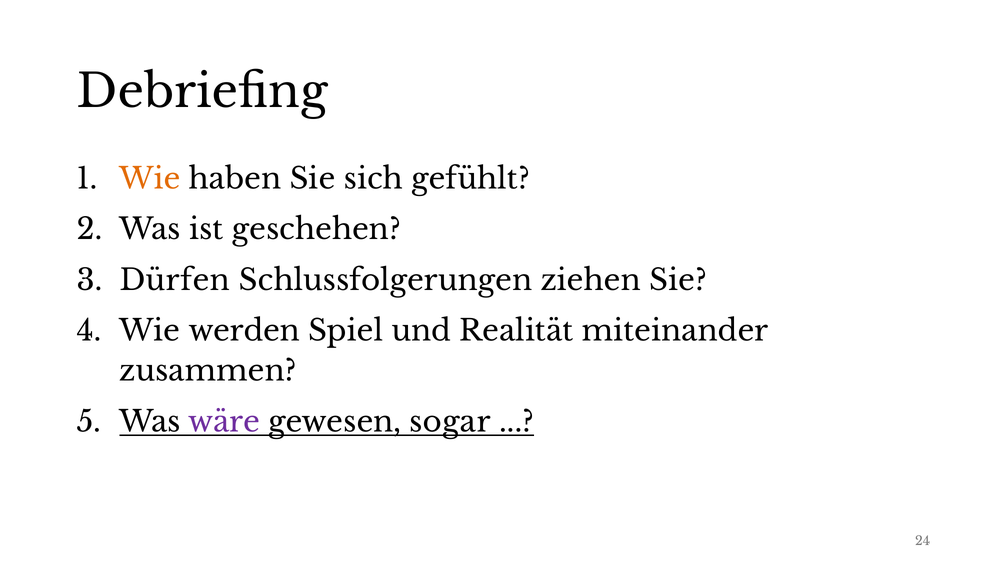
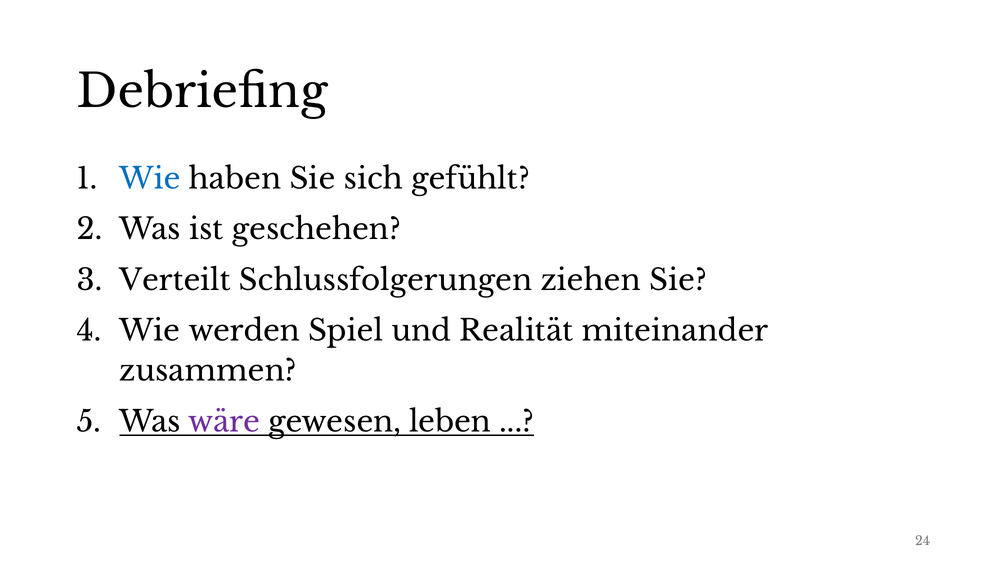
Wie at (150, 179) colour: orange -> blue
Dürfen: Dürfen -> Verteilt
sogar: sogar -> leben
